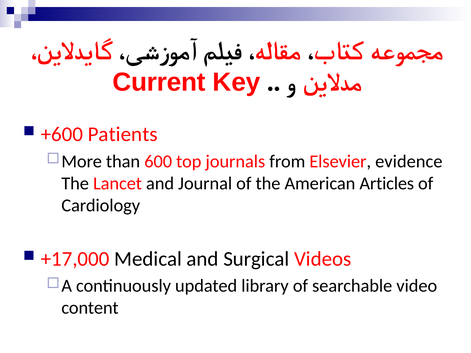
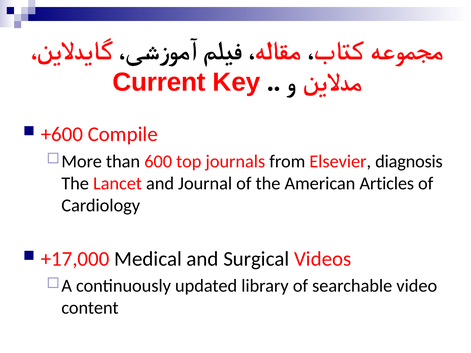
Patients: Patients -> Compile
evidence: evidence -> diagnosis
